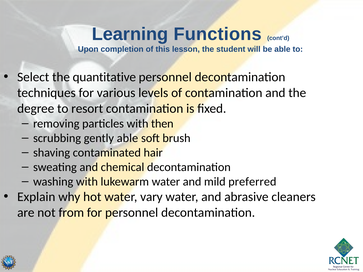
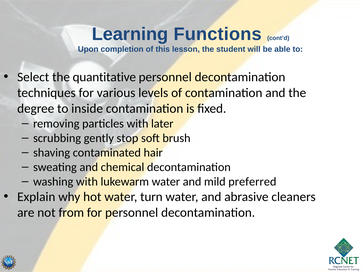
resort: resort -> inside
then: then -> later
gently able: able -> stop
vary: vary -> turn
